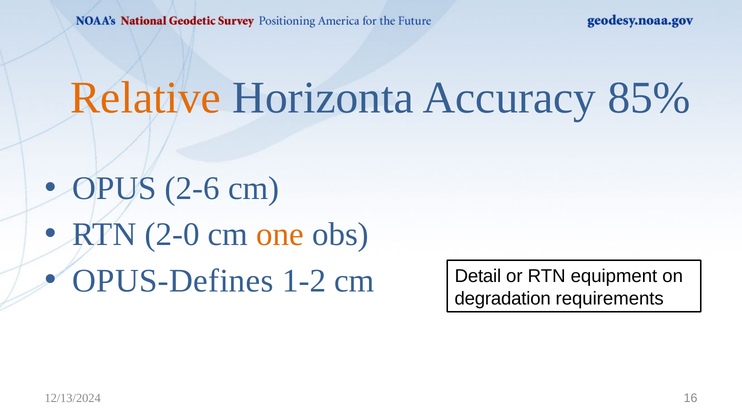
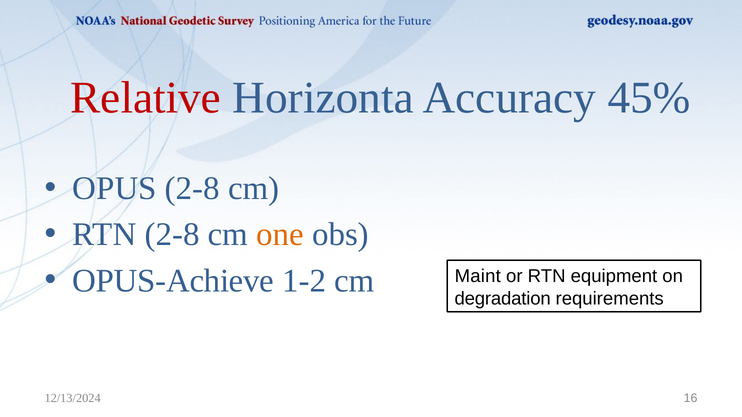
Relative colour: orange -> red
85%: 85% -> 45%
OPUS 2-6: 2-6 -> 2-8
RTN 2-0: 2-0 -> 2-8
OPUS-Defines: OPUS-Defines -> OPUS-Achieve
Detail: Detail -> Maint
